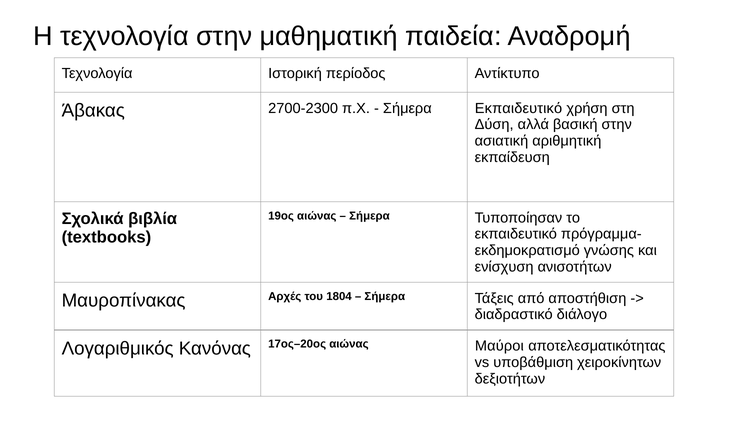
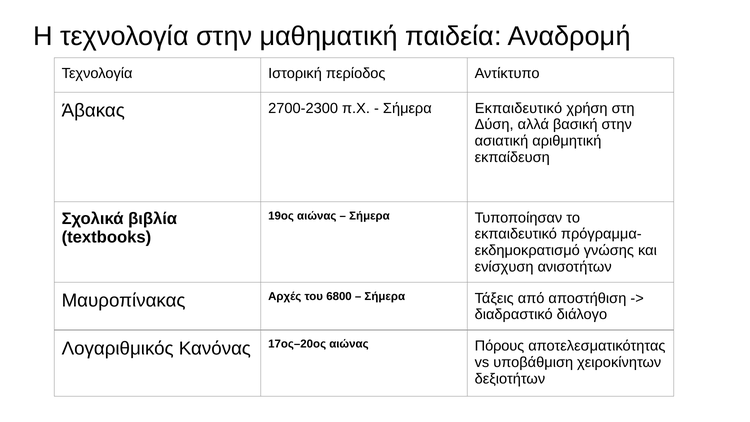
1804: 1804 -> 6800
Μαύροι: Μαύροι -> Πόρους
